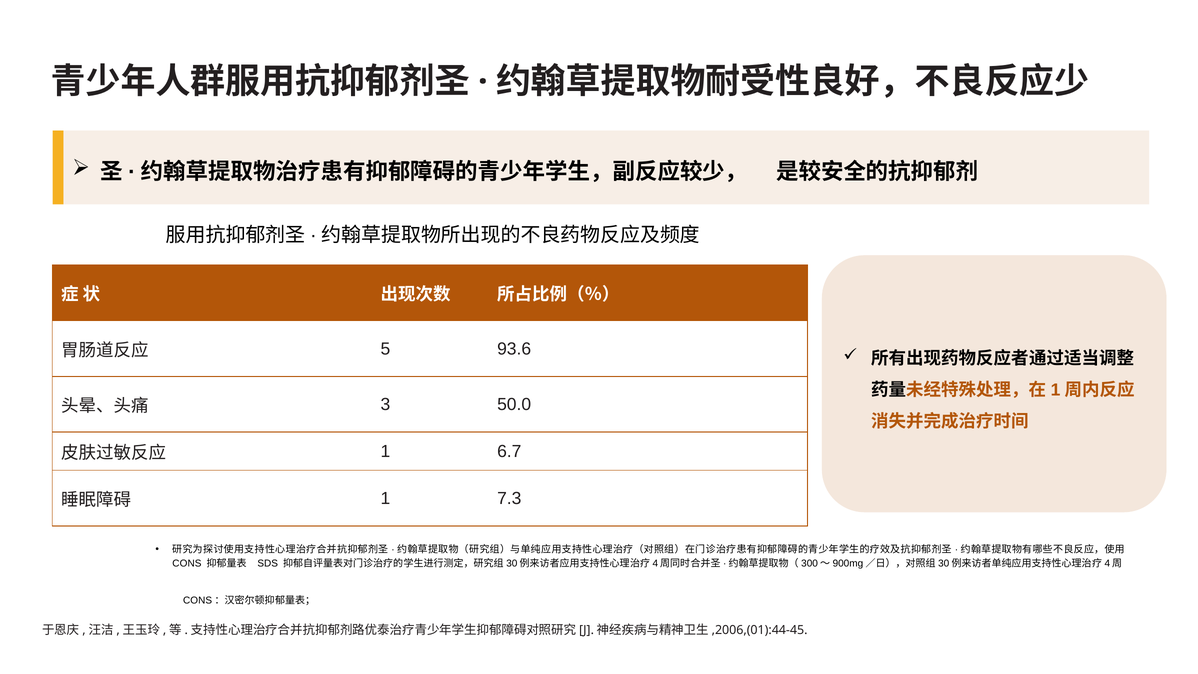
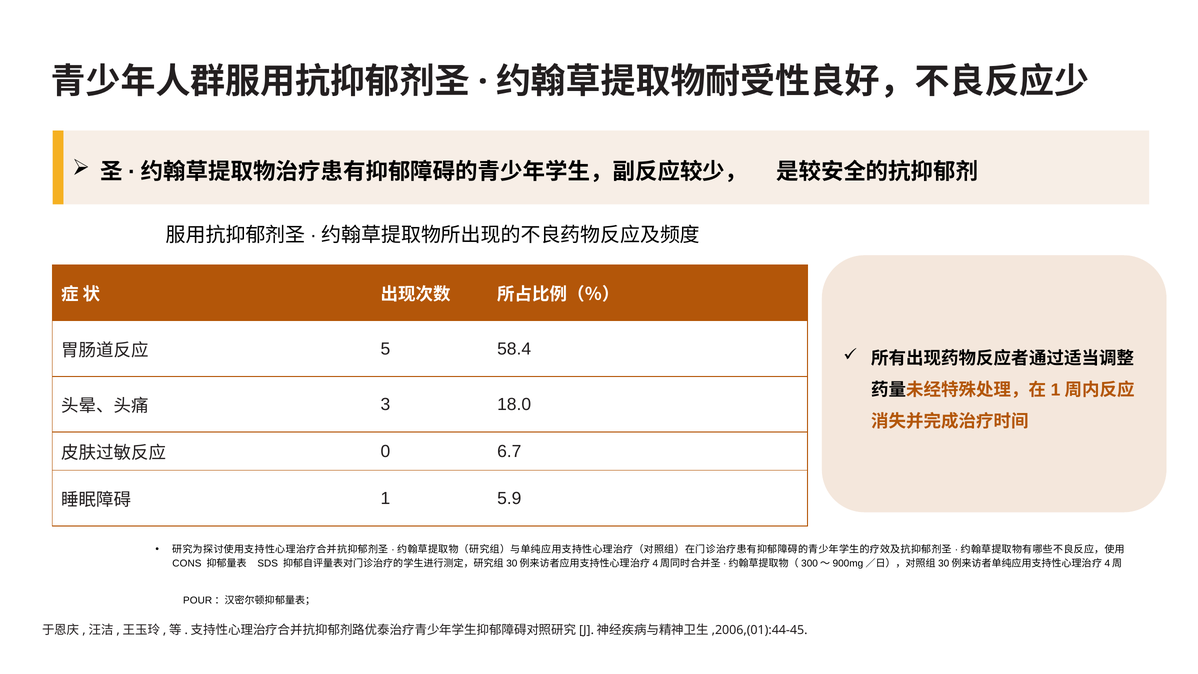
93.6: 93.6 -> 58.4
50.0: 50.0 -> 18.0
1 at (385, 451): 1 -> 0
7.3: 7.3 -> 5.9
CONS at (198, 600): CONS -> POUR
